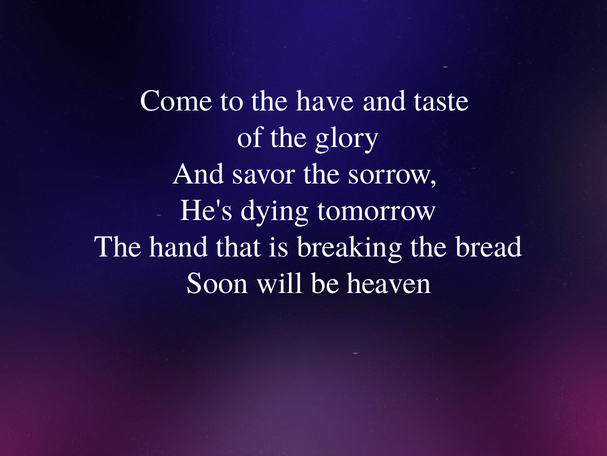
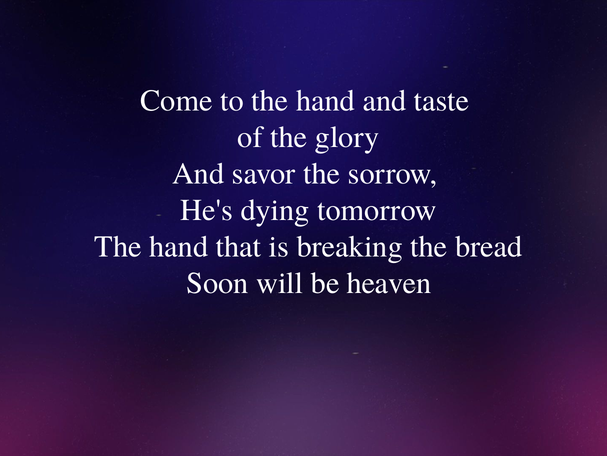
to the have: have -> hand
